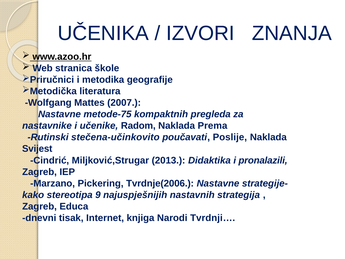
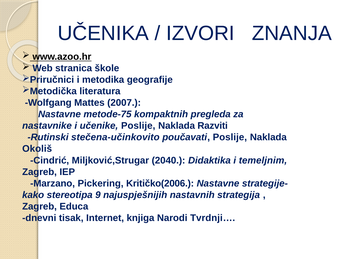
učenike Radom: Radom -> Poslije
Prema: Prema -> Razviti
Svijest: Svijest -> Okoliš
2013: 2013 -> 2040
pronalazili: pronalazili -> temeljnim
Tvrdnje(2006: Tvrdnje(2006 -> Kritičko(2006
